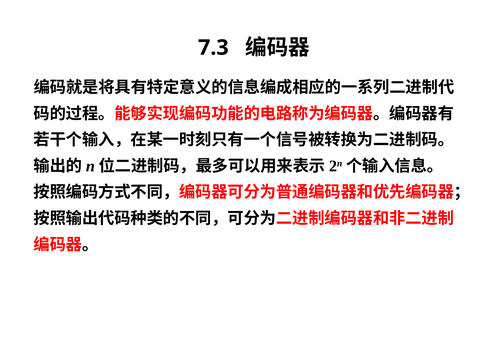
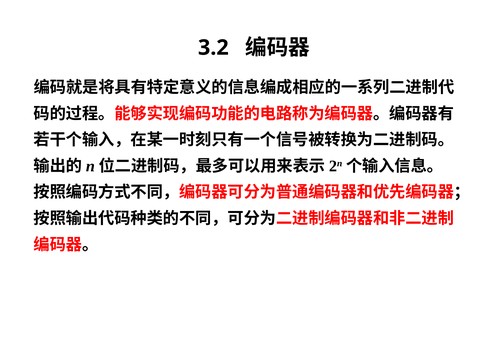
7.3: 7.3 -> 3.2
